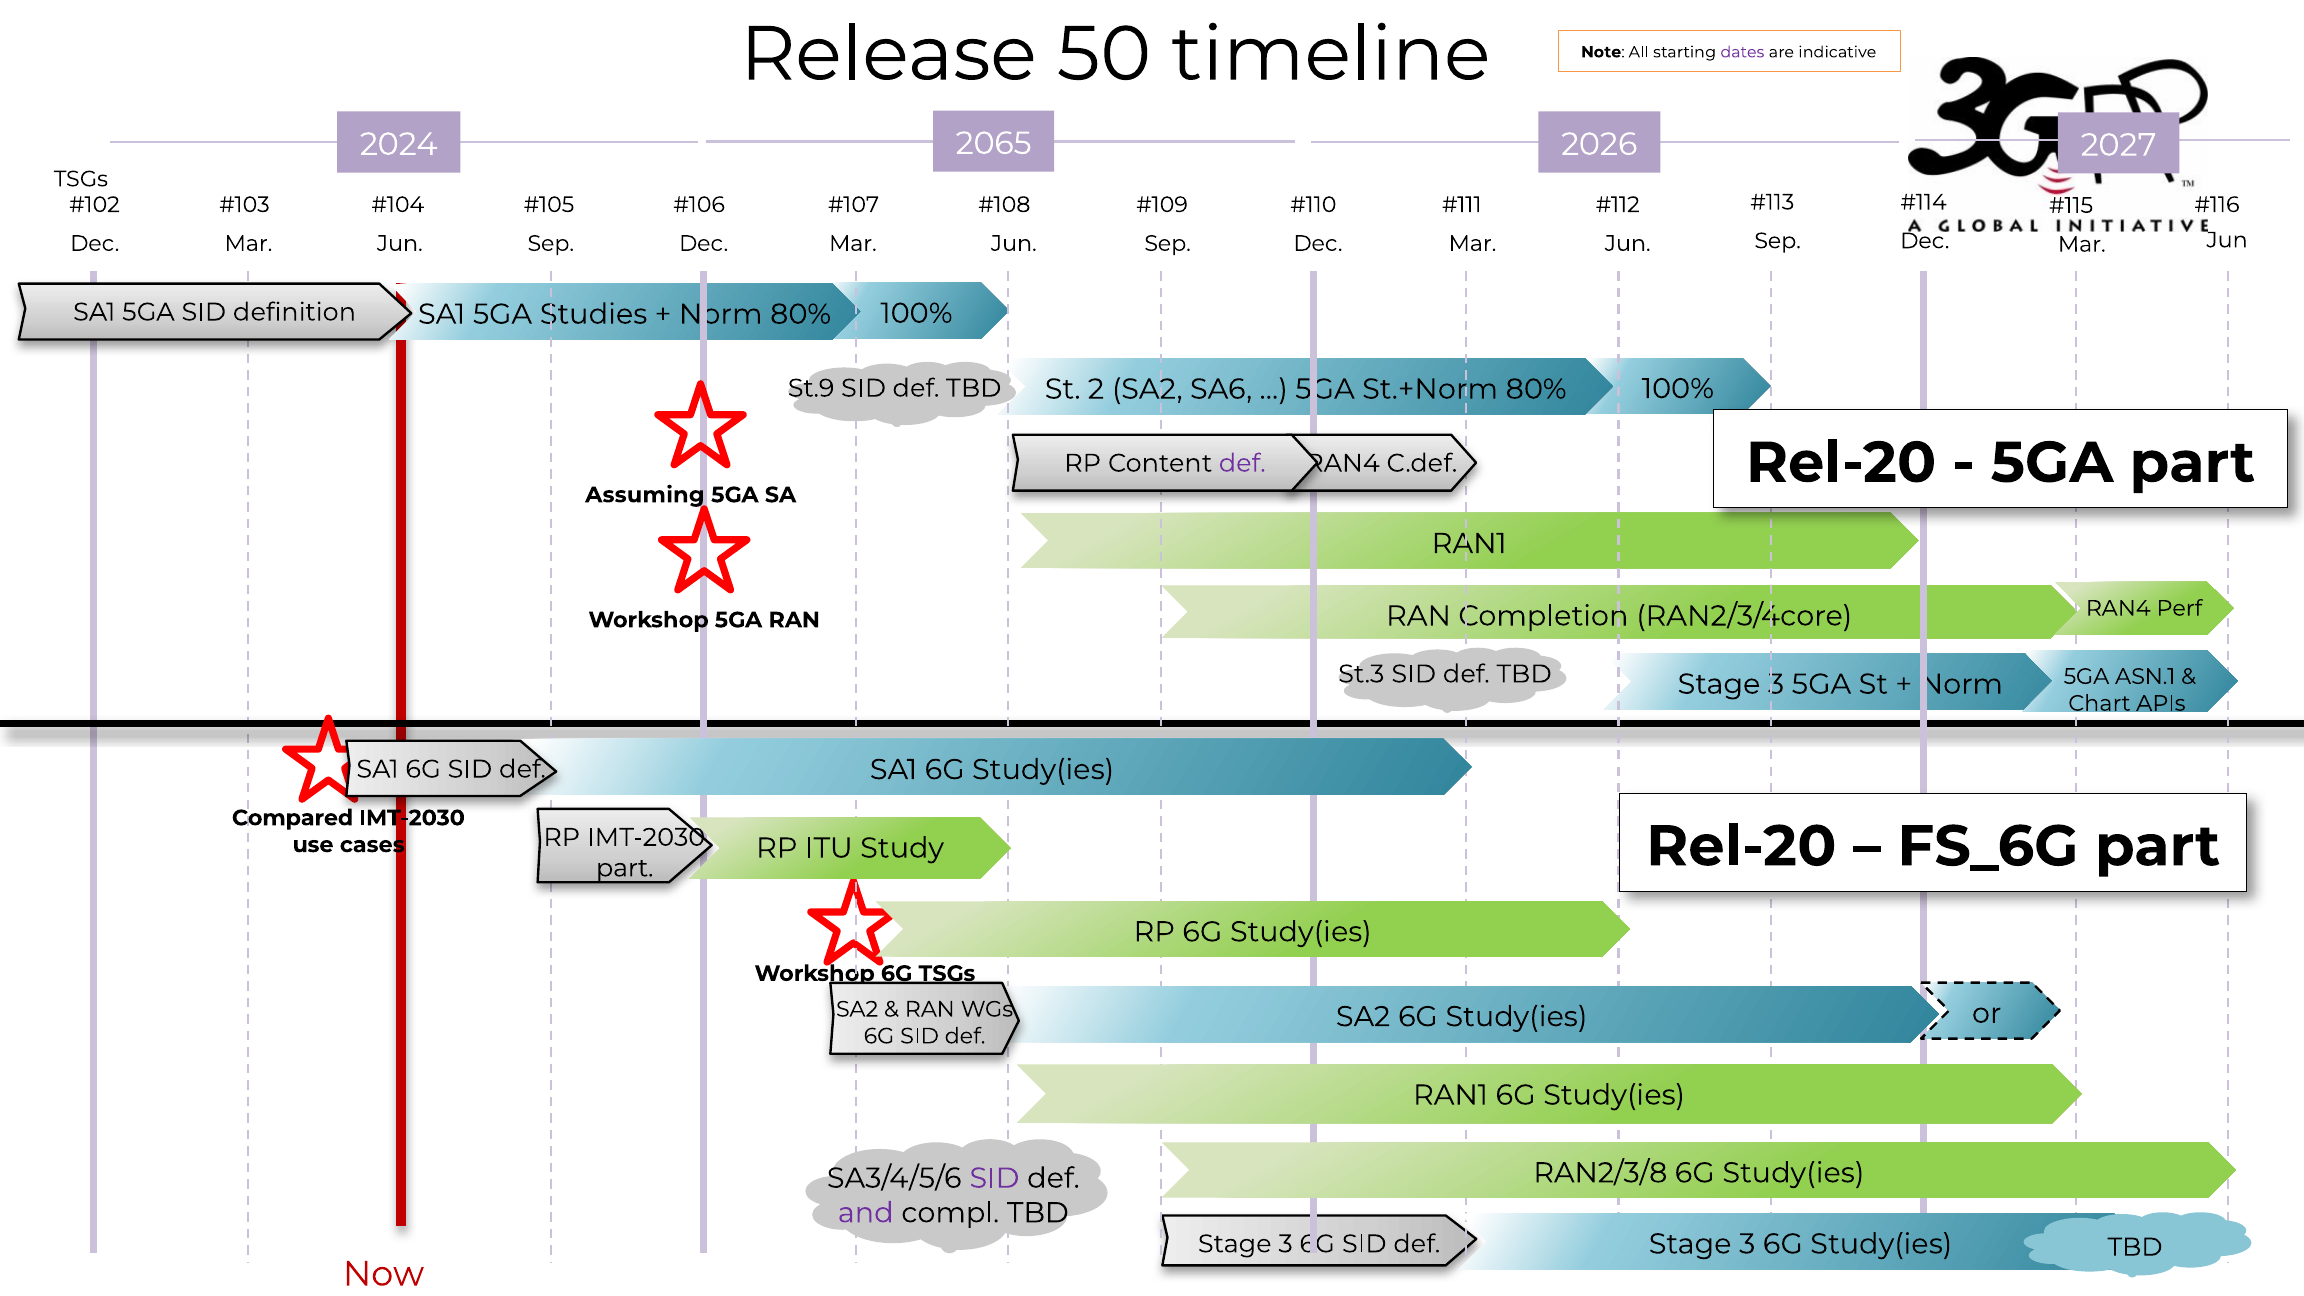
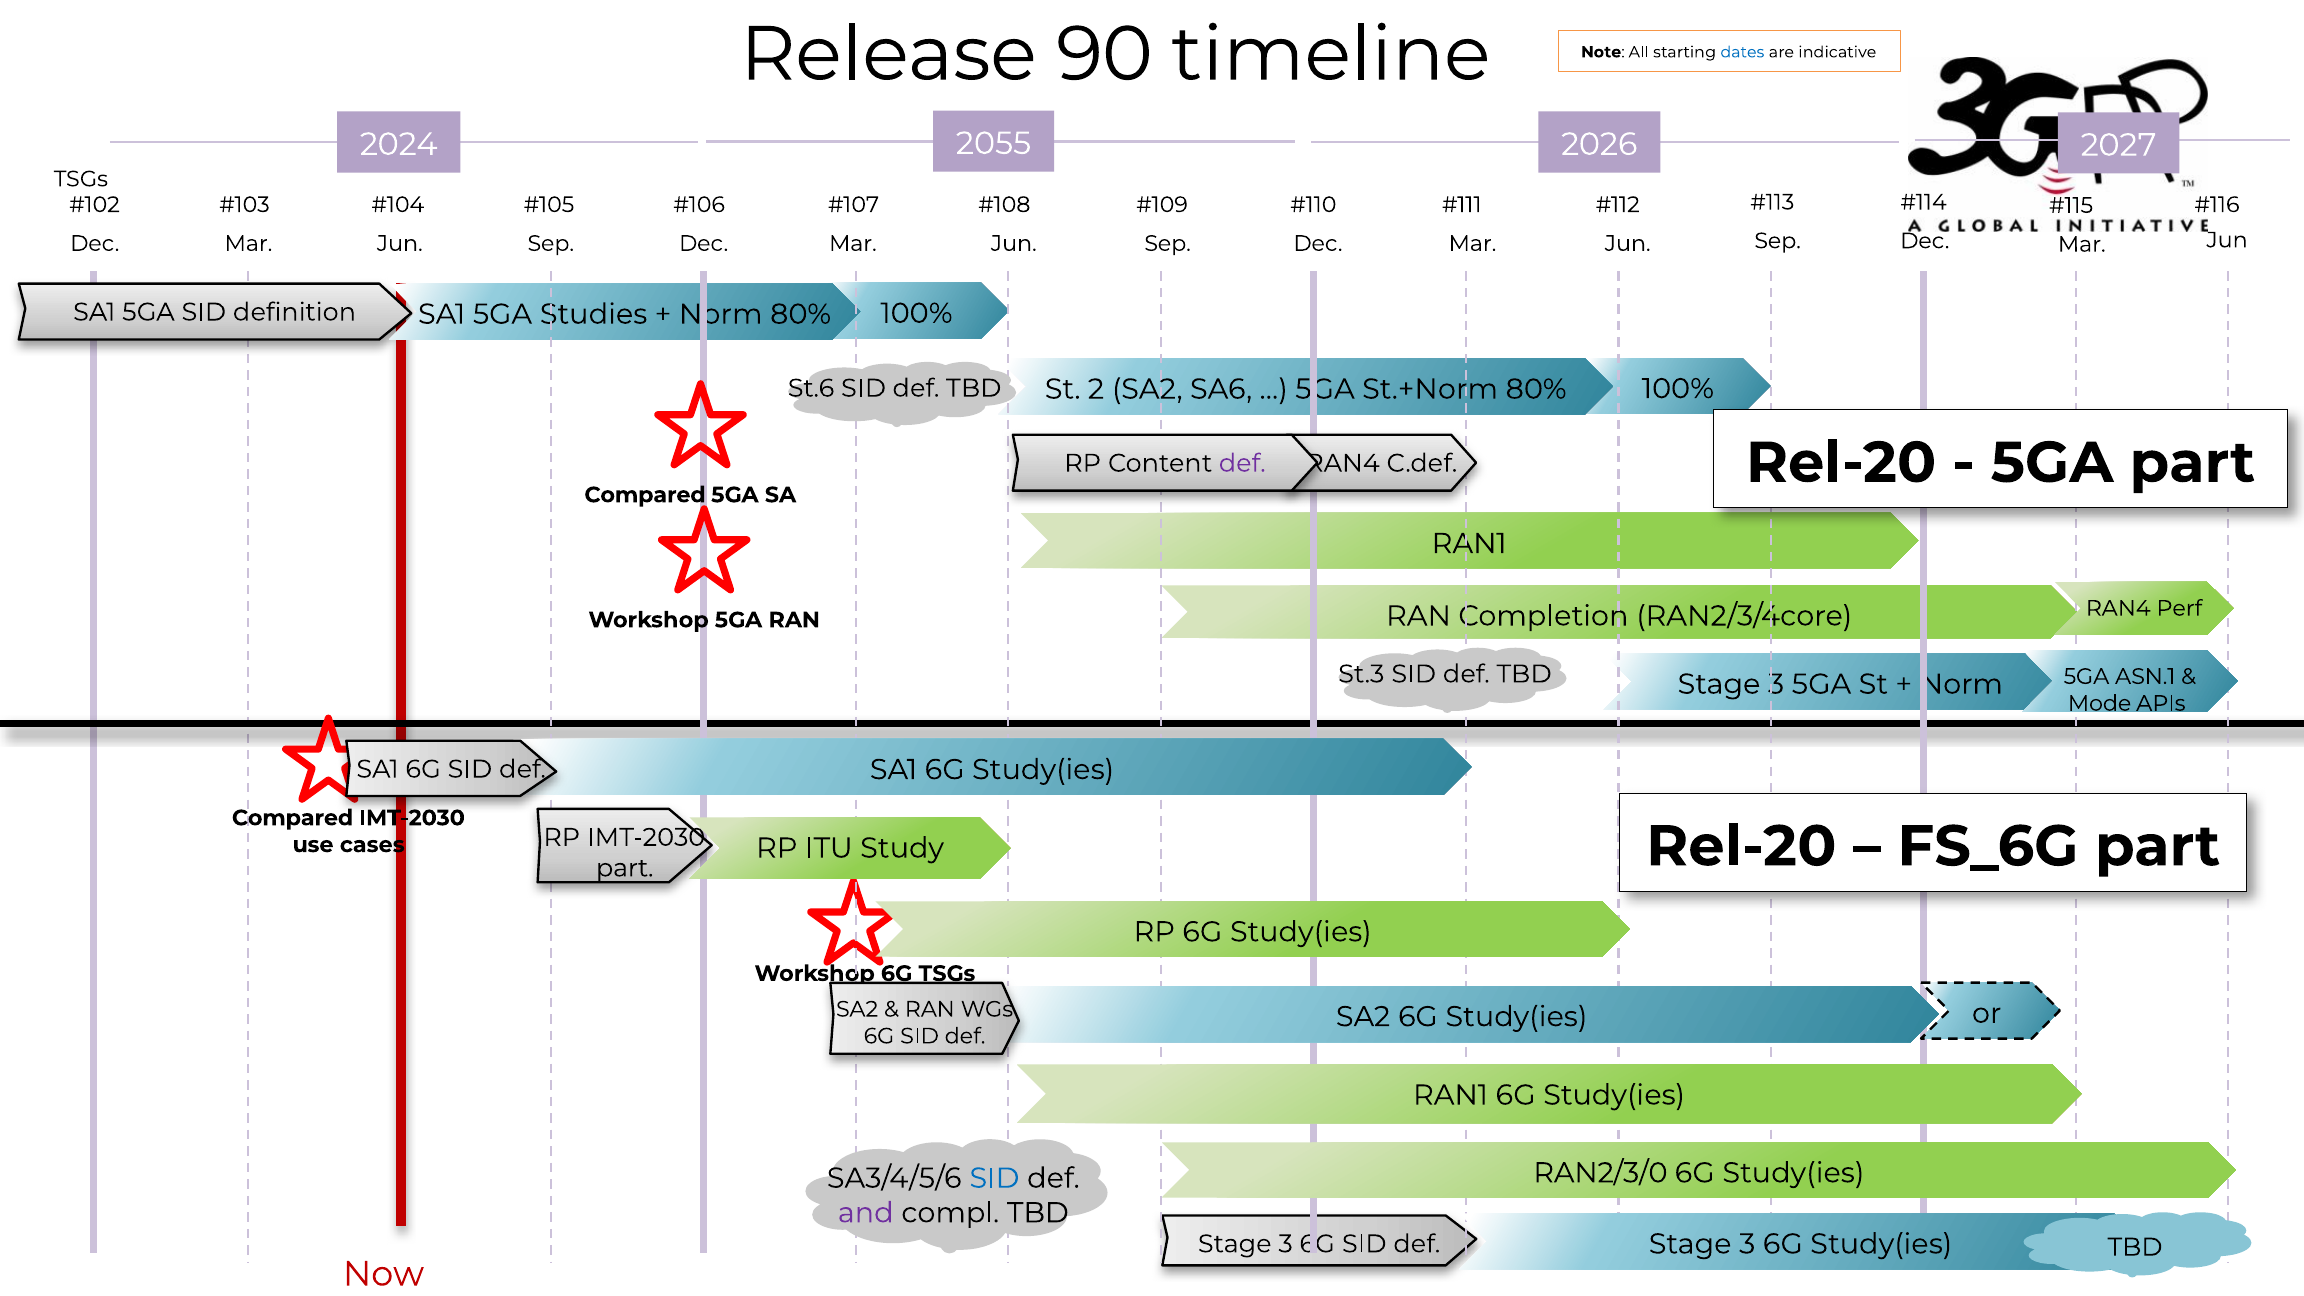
50: 50 -> 90
dates colour: purple -> blue
2065: 2065 -> 2055
St.9: St.9 -> St.6
Assuming at (645, 495): Assuming -> Compared
Chart: Chart -> Mode
RAN2/3/8: RAN2/3/8 -> RAN2/3/0
SID at (994, 1178) colour: purple -> blue
